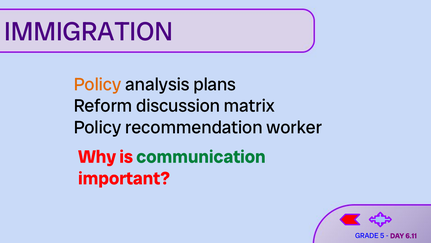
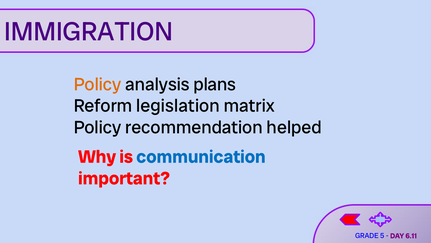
discussion: discussion -> legislation
worker: worker -> helped
communication colour: green -> blue
